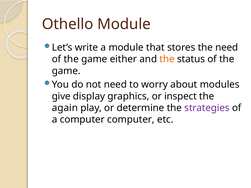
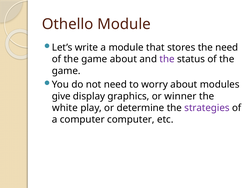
game either: either -> about
the at (167, 59) colour: orange -> purple
inspect: inspect -> winner
again: again -> white
